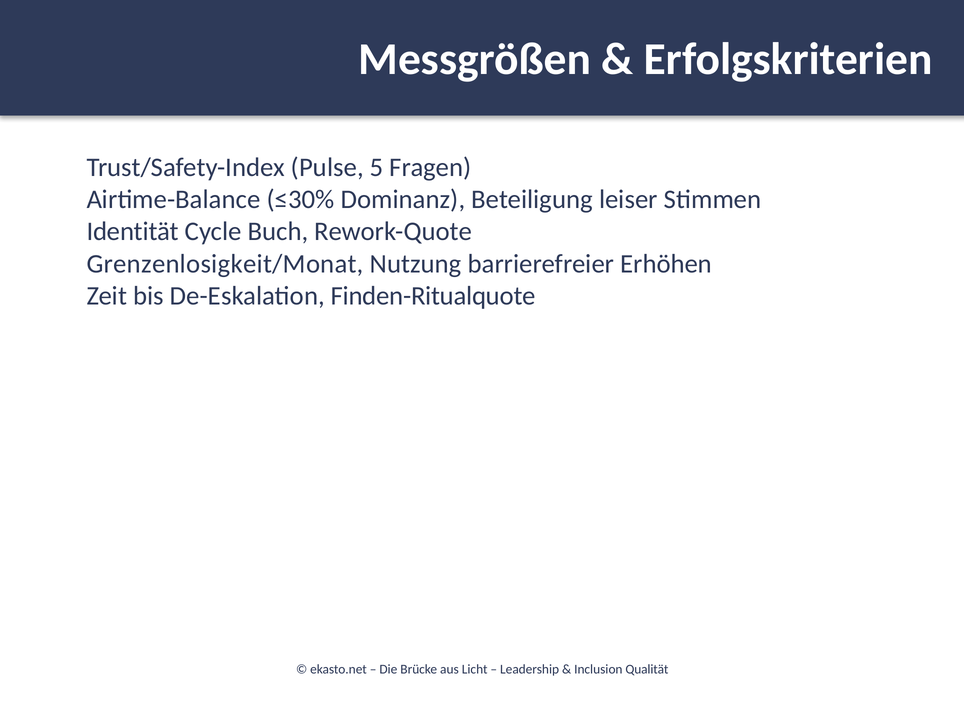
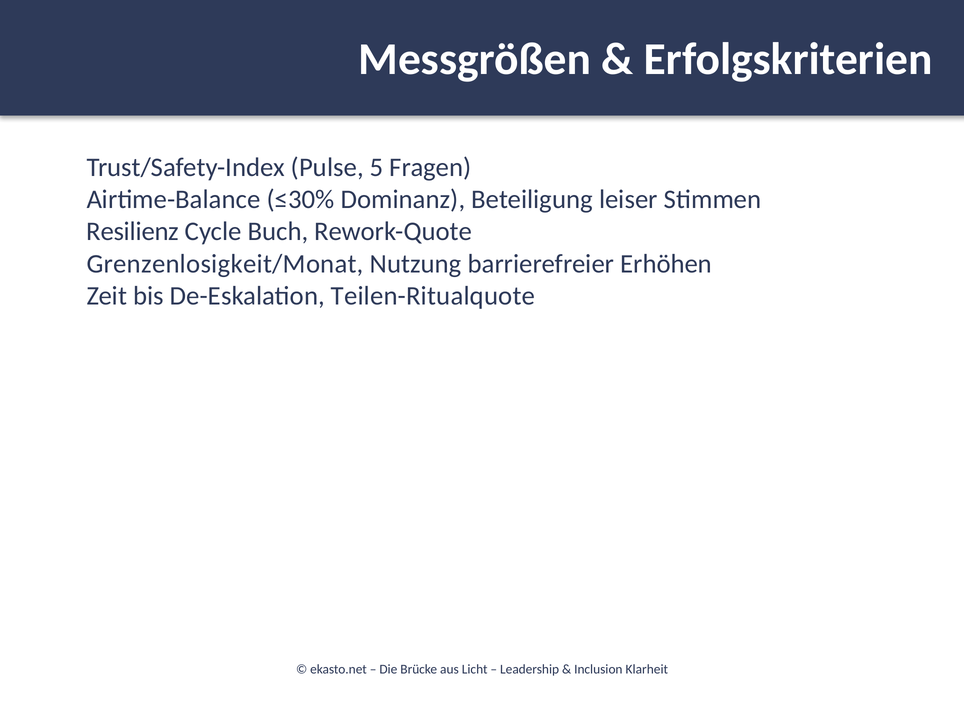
Identität: Identität -> Resilienz
Finden-Ritualquote: Finden-Ritualquote -> Teilen-Ritualquote
Qualität: Qualität -> Klarheit
